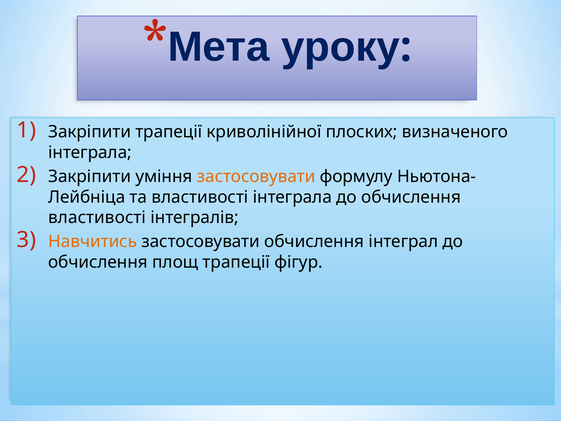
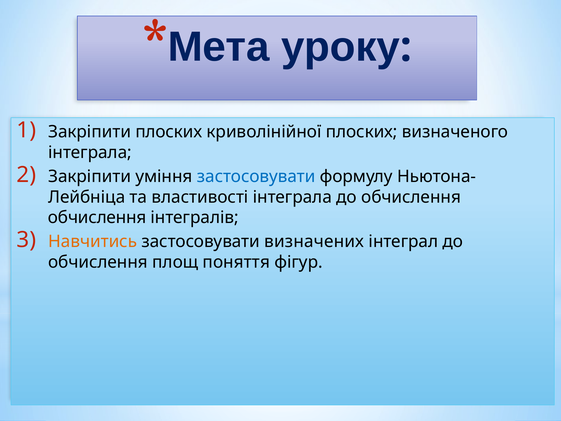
Закріпити трапеції: трапеції -> плоских
застосовувати at (256, 176) colour: orange -> blue
властивості at (97, 217): властивості -> обчислення
застосовувати обчислення: обчислення -> визначених
площ трапеції: трапеції -> поняття
